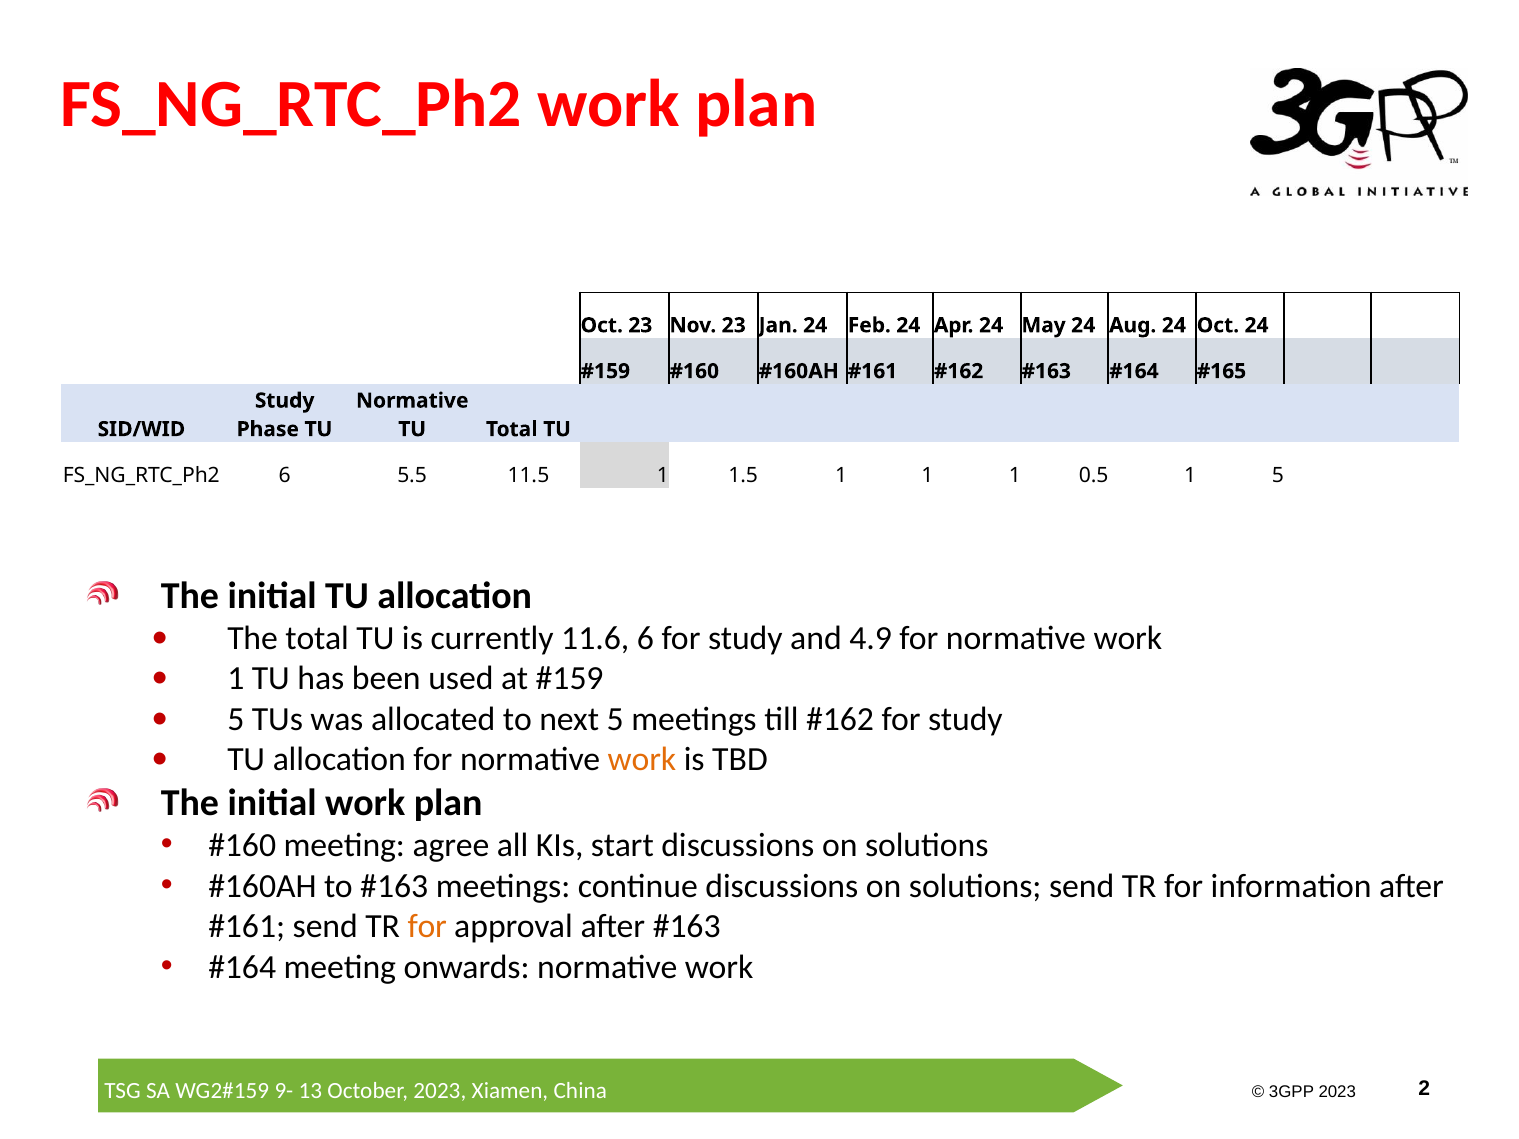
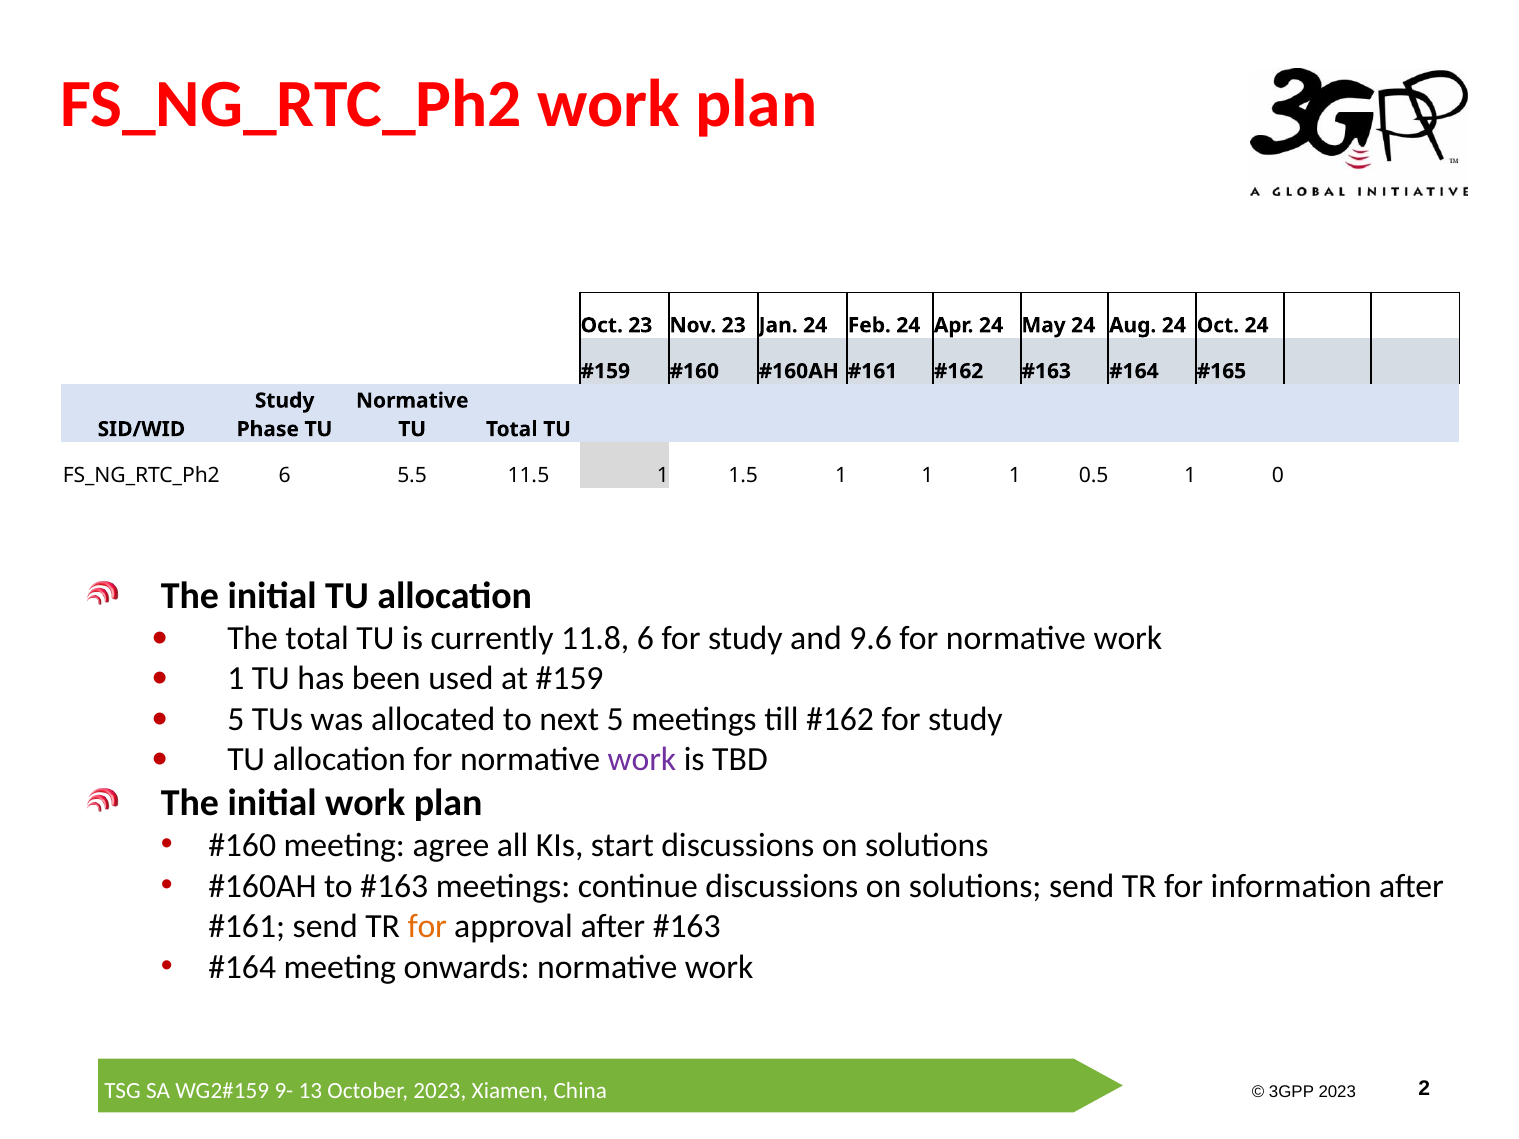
1 5: 5 -> 0
11.6: 11.6 -> 11.8
4.9: 4.9 -> 9.6
work at (642, 760) colour: orange -> purple
